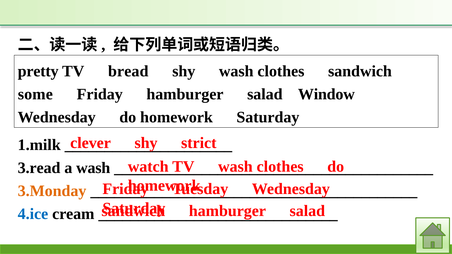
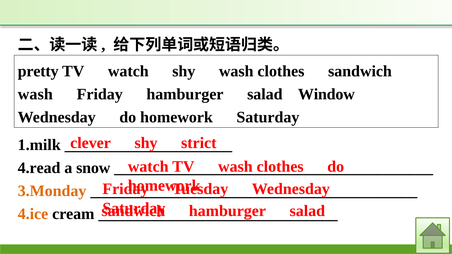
TV bread: bread -> watch
some at (35, 94): some -> wash
3.read: 3.read -> 4.read
a wash: wash -> snow
4.ice colour: blue -> orange
